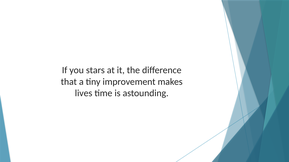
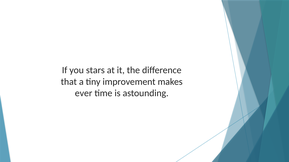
lives: lives -> ever
